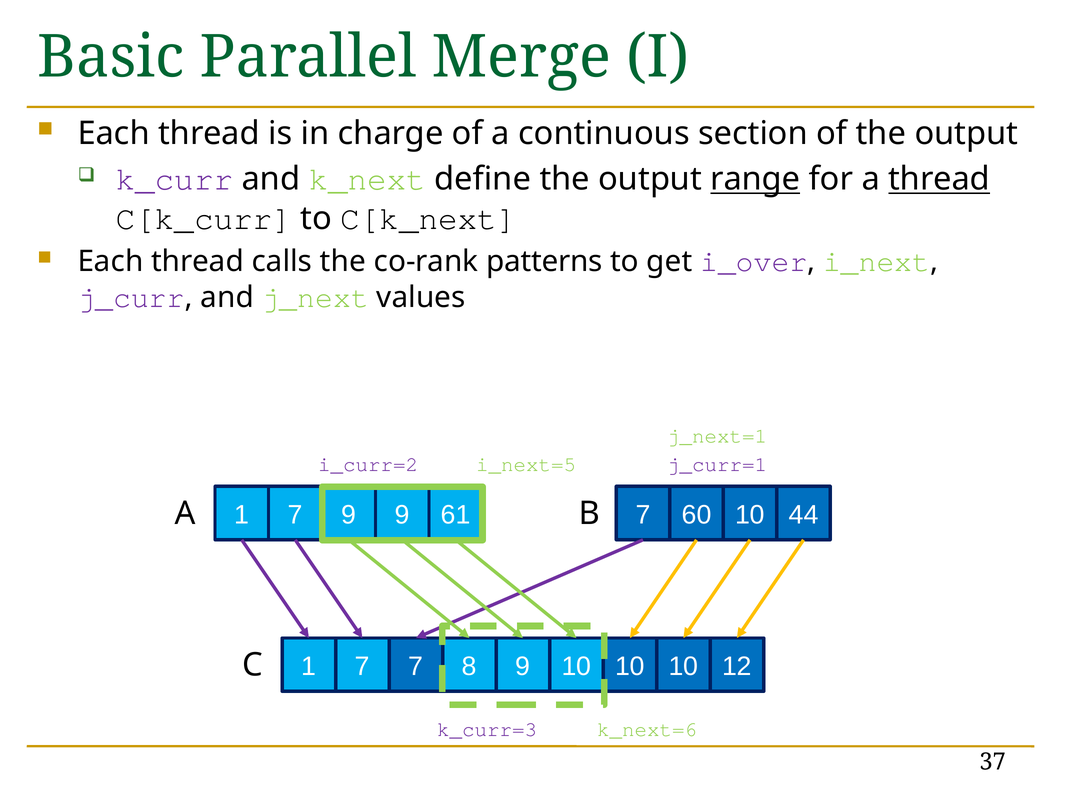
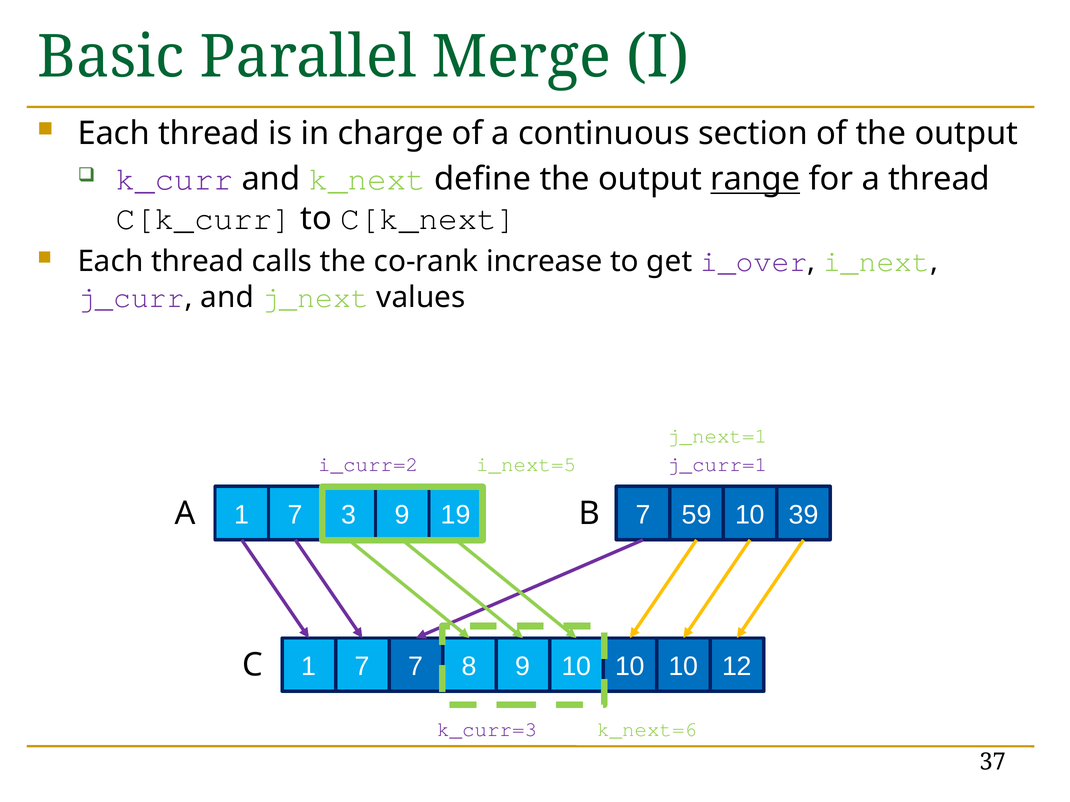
thread at (939, 179) underline: present -> none
patterns: patterns -> increase
7 9: 9 -> 3
61: 61 -> 19
60: 60 -> 59
44: 44 -> 39
